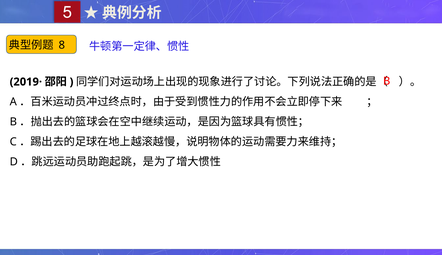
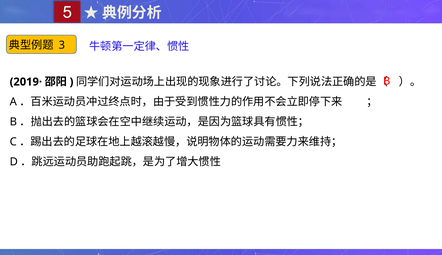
8: 8 -> 3
